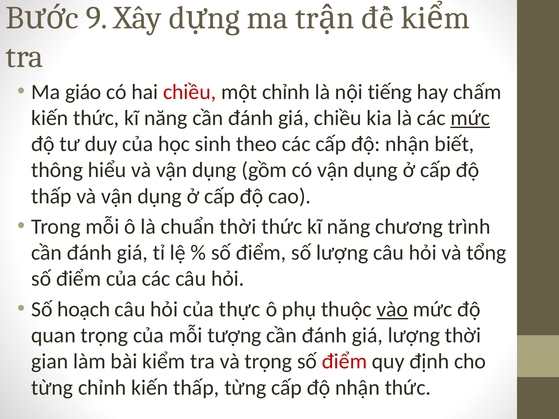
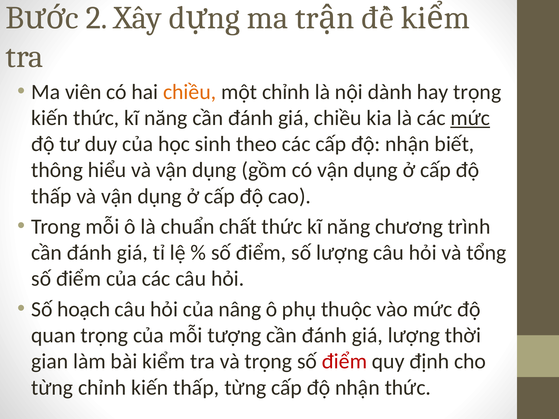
9: 9 -> 2
giáo: giáo -> viên
chiều at (190, 92) colour: red -> orange
tiếng: tiếng -> dành
hay chấm: chấm -> trọng
chuẩn thời: thời -> chất
thực: thực -> nâng
vào underline: present -> none
